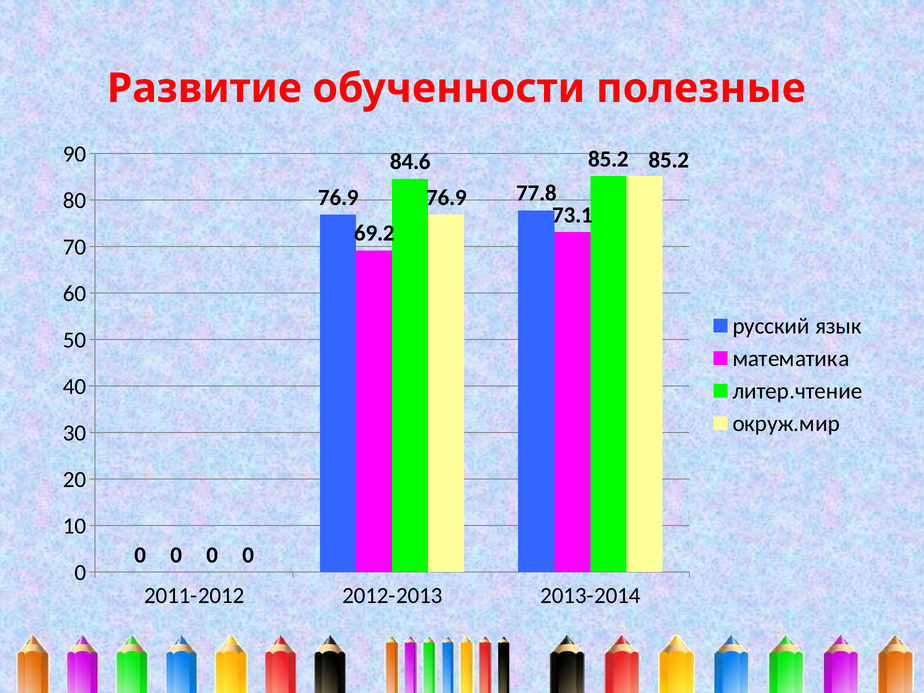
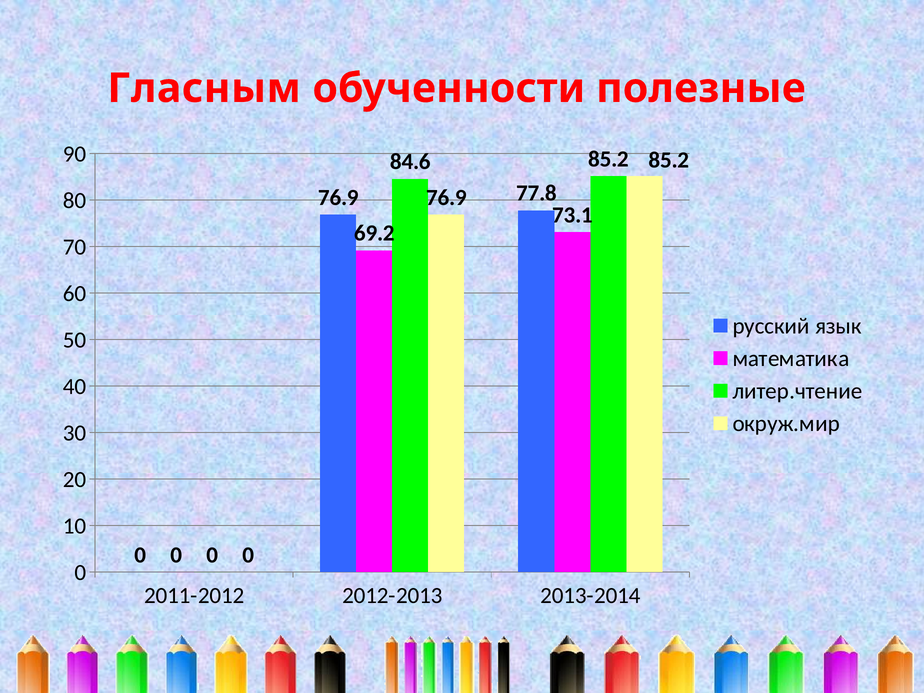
Развитие: Развитие -> Гласным
